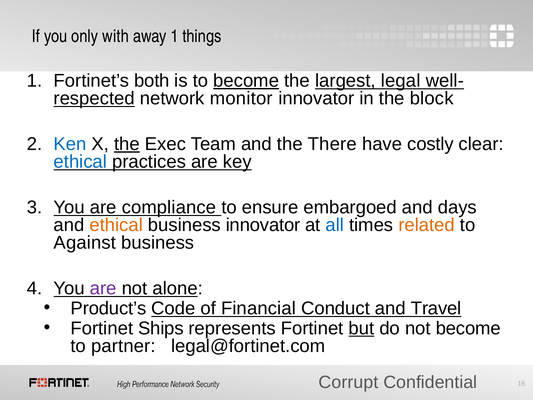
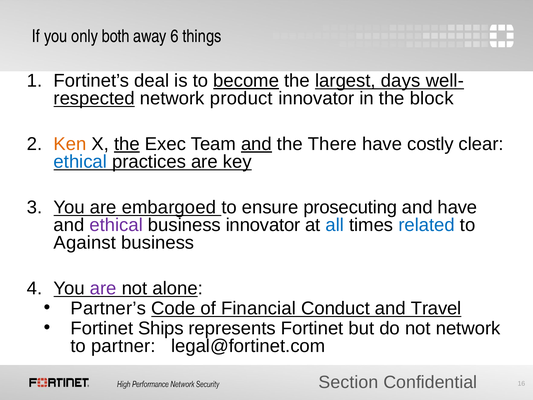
with: with -> both
away 1: 1 -> 6
both: both -> deal
legal: legal -> days
monitor: monitor -> product
Ken colour: blue -> orange
and at (256, 144) underline: none -> present
compliance: compliance -> embargoed
embargoed: embargoed -> prosecuting
and days: days -> have
ethical at (116, 225) colour: orange -> purple
related colour: orange -> blue
Product’s: Product’s -> Partner’s
but underline: present -> none
not become: become -> network
Corrupt: Corrupt -> Section
